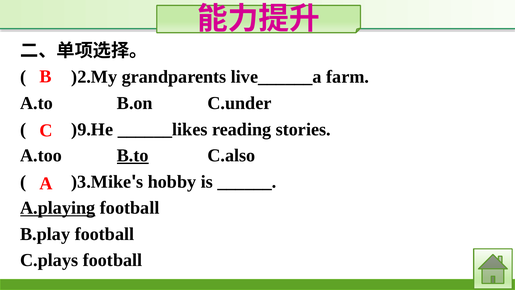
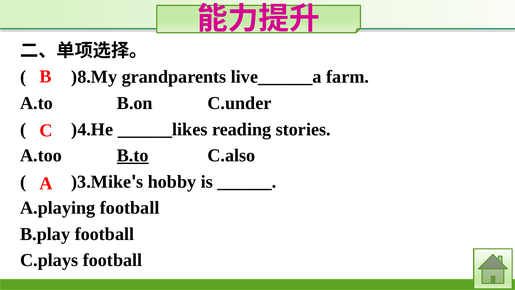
)2.My: )2.My -> )8.My
)9.He: )9.He -> )4.He
A.playing underline: present -> none
